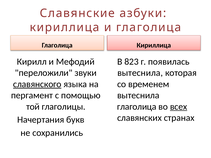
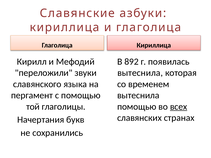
823: 823 -> 892
славянского underline: present -> none
глаголица at (137, 107): глаголица -> помощью
